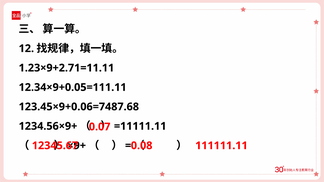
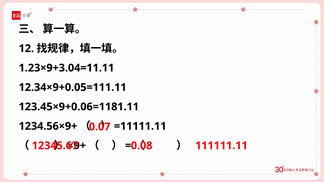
1.23×9+2.71=11.11: 1.23×9+2.71=11.11 -> 1.23×9+3.04=11.11
123.45×9+0.06=7487.68: 123.45×9+0.06=7487.68 -> 123.45×9+0.06=1181.11
